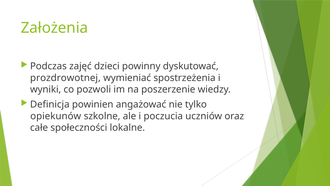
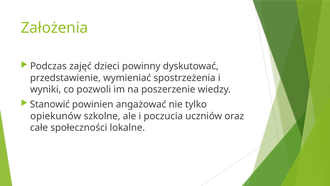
prozdrowotnej: prozdrowotnej -> przedstawienie
Definicja: Definicja -> Stanowić
